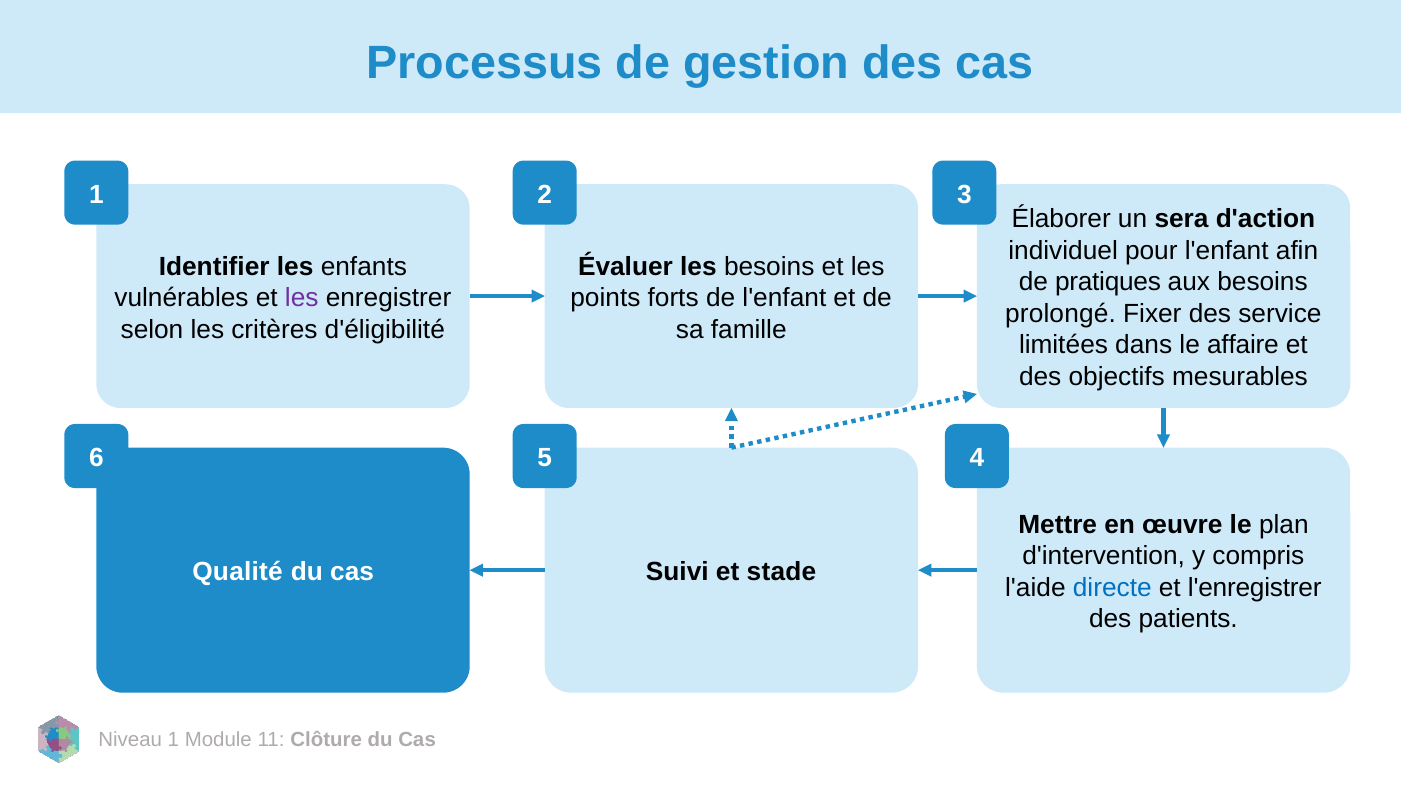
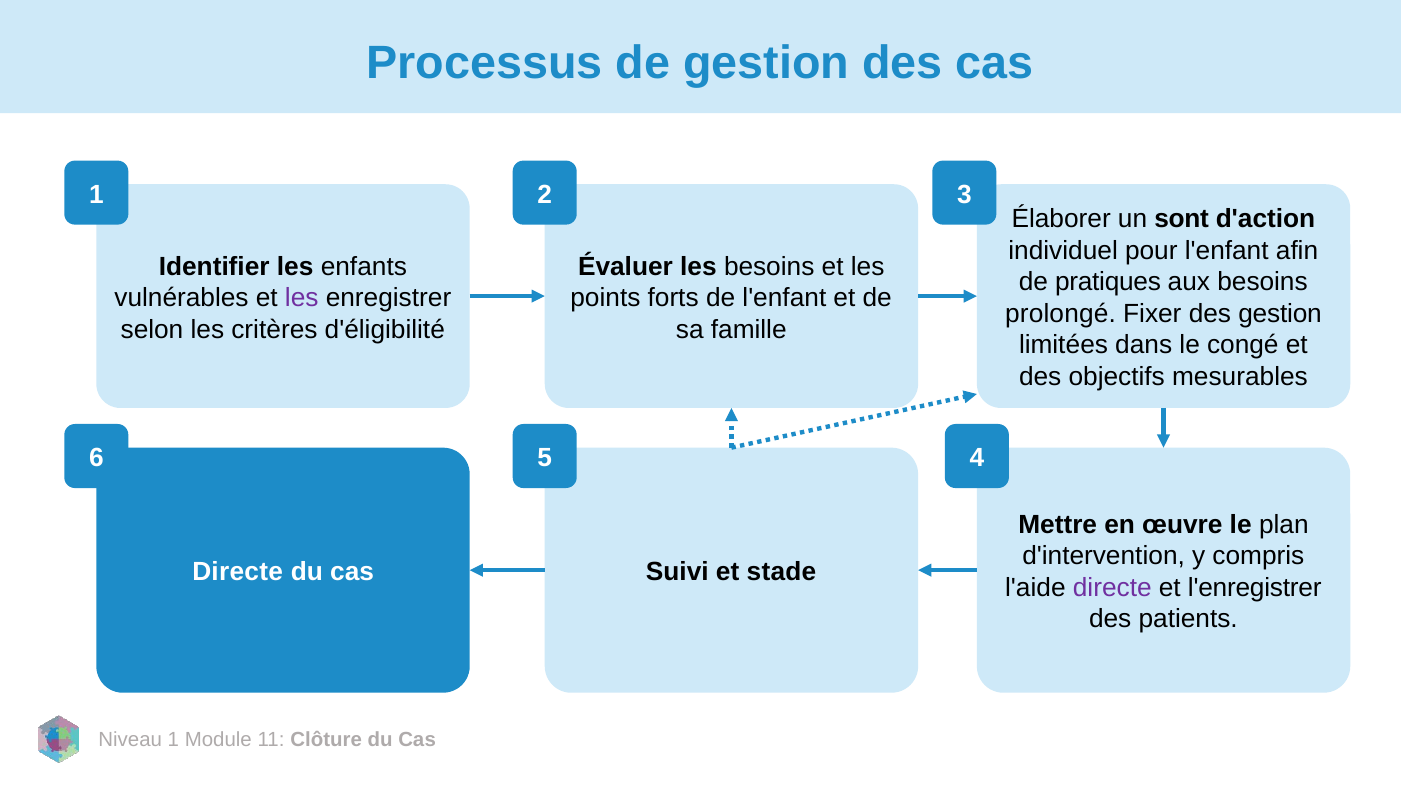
sera: sera -> sont
des service: service -> gestion
affaire: affaire -> congé
Qualité at (238, 572): Qualité -> Directe
directe at (1112, 588) colour: blue -> purple
